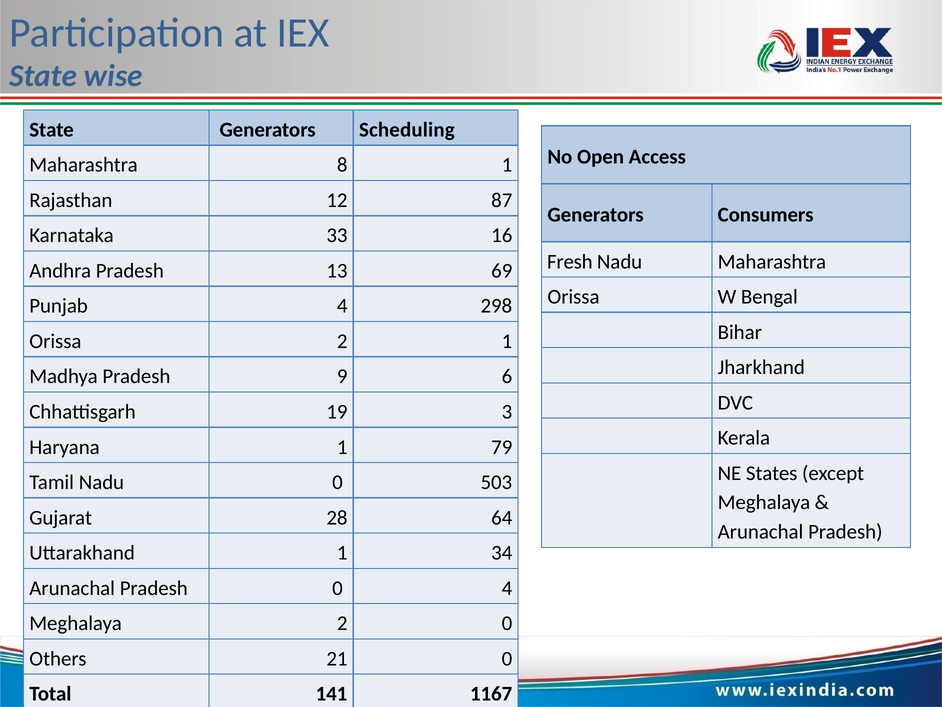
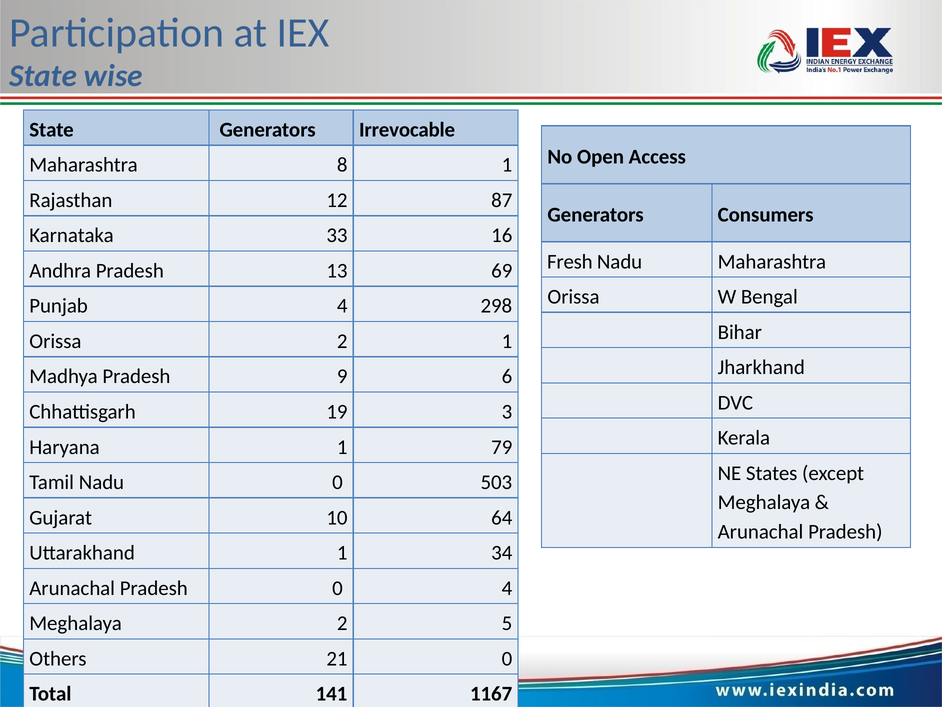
Scheduling: Scheduling -> Irrevocable
28: 28 -> 10
2 0: 0 -> 5
